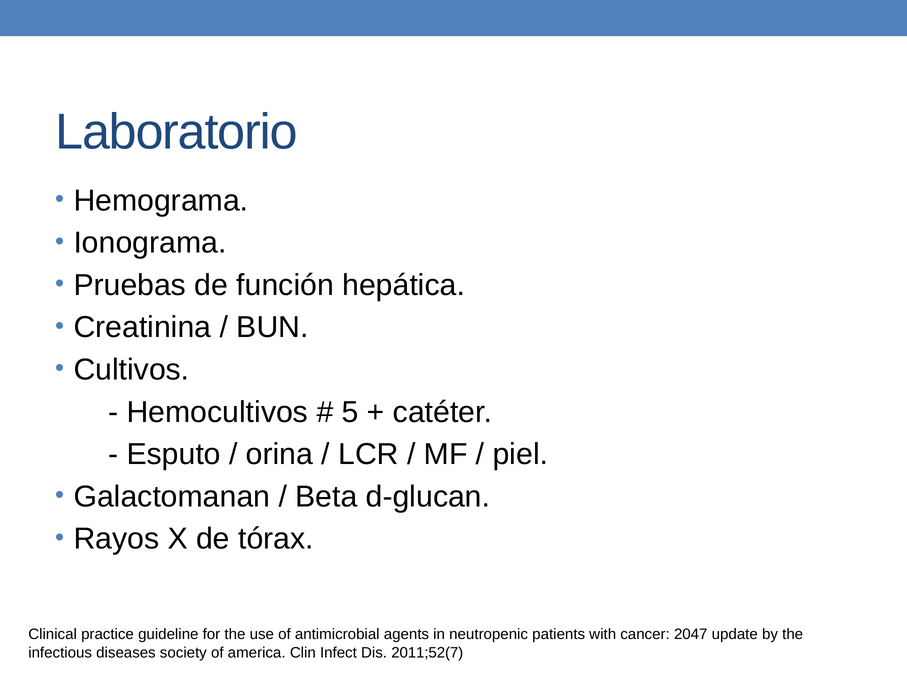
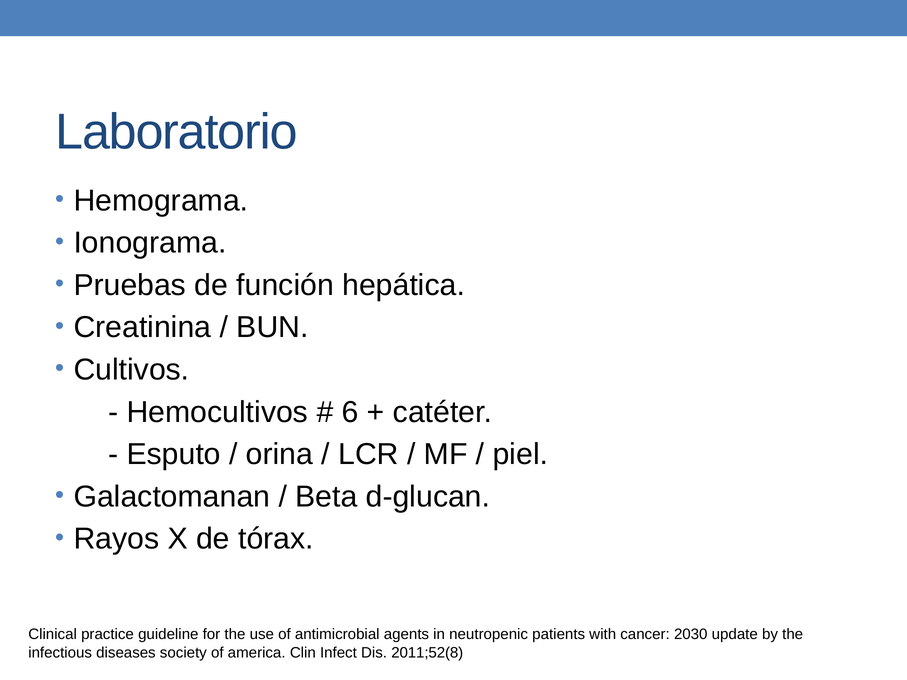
5: 5 -> 6
2047: 2047 -> 2030
2011;52(7: 2011;52(7 -> 2011;52(8
